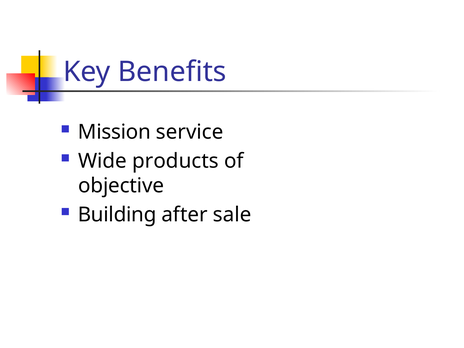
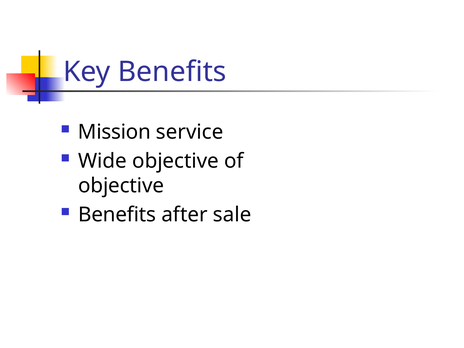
Wide products: products -> objective
Building at (117, 215): Building -> Benefits
